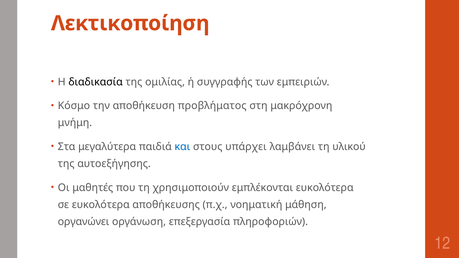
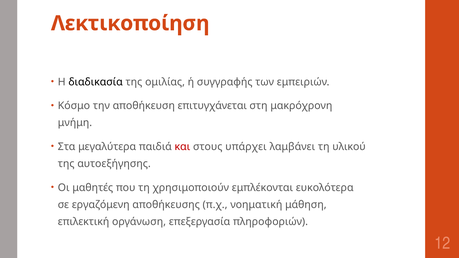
προβλήματος: προβλήματος -> επιτυγχάνεται
και colour: blue -> red
σε ευκολότερα: ευκολότερα -> εργαζόμενη
οργανώνει: οργανώνει -> επιλεκτική
